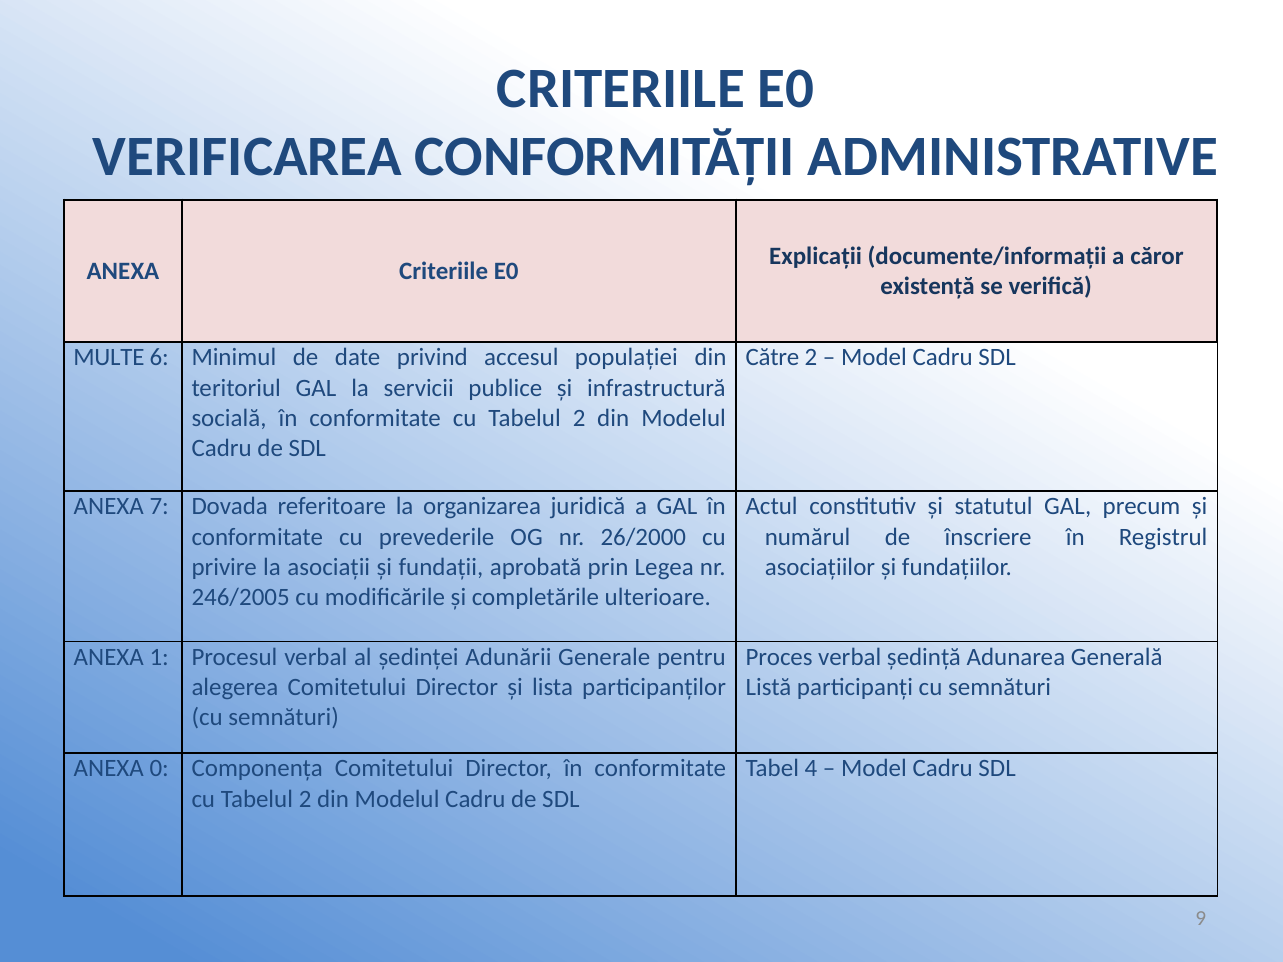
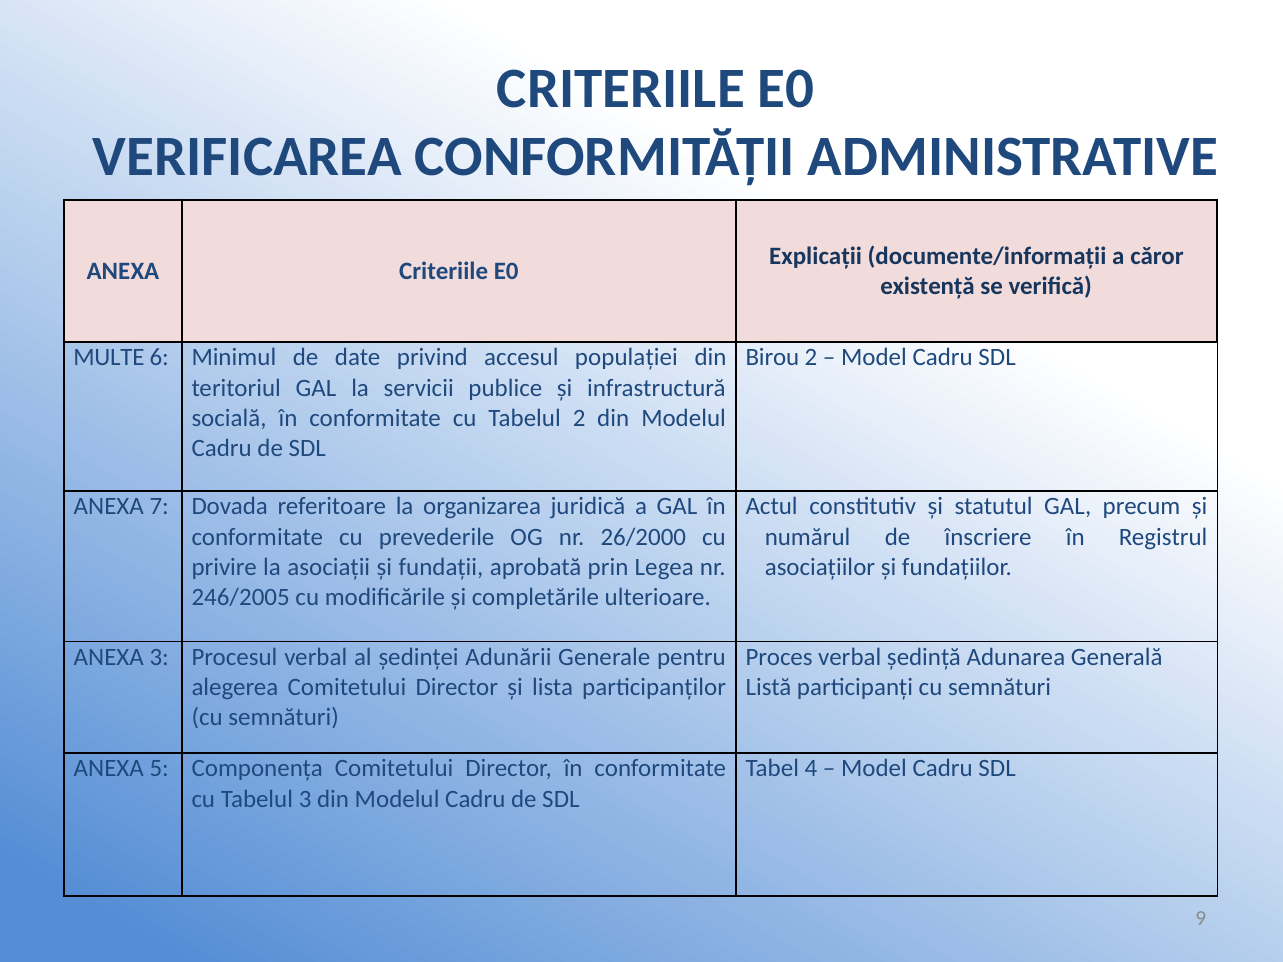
Către: Către -> Birou
ANEXA 1: 1 -> 3
0: 0 -> 5
2 at (305, 799): 2 -> 3
